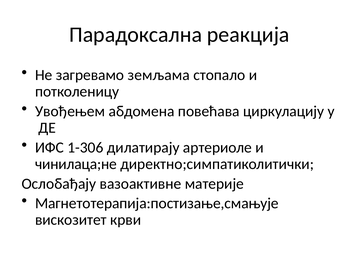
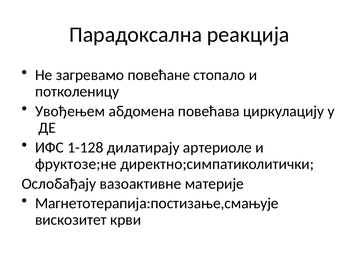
земљама: земљама -> повећане
1-306: 1-306 -> 1-128
чинилаца;не: чинилаца;не -> фруктозе;не
